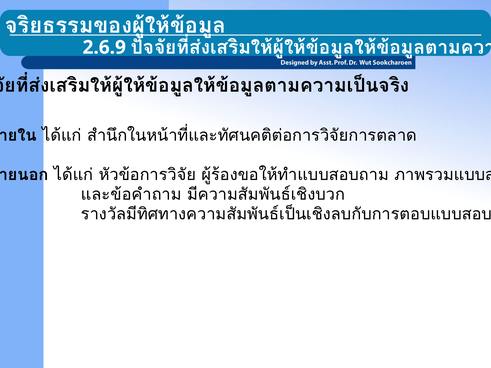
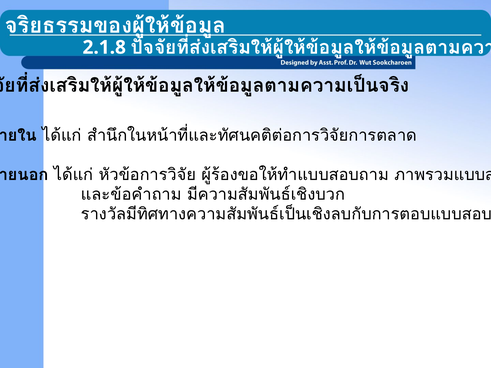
2.6.9: 2.6.9 -> 2.1.8
